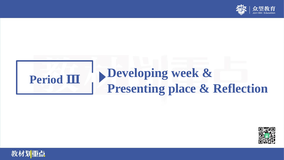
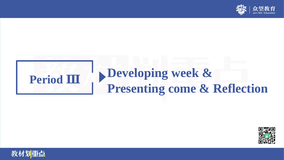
place: place -> come
